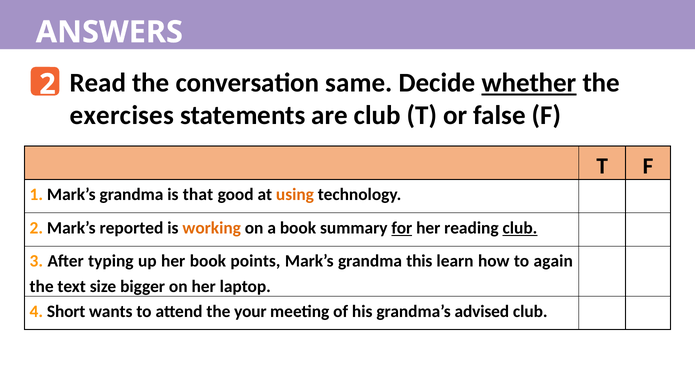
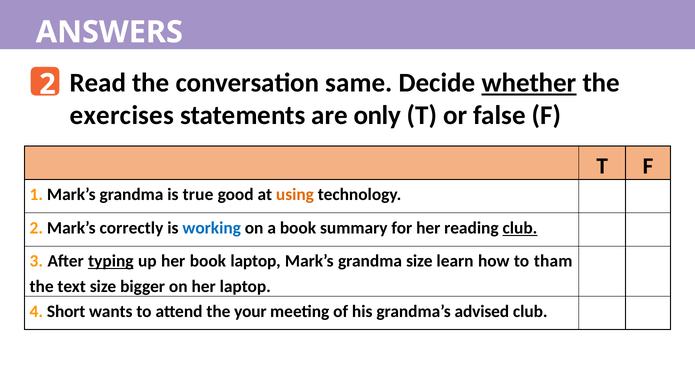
are club: club -> only
that: that -> true
reported: reported -> correctly
working colour: orange -> blue
for underline: present -> none
typing underline: none -> present
book points: points -> laptop
grandma this: this -> size
again: again -> tham
